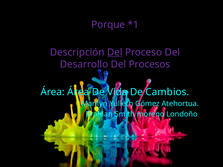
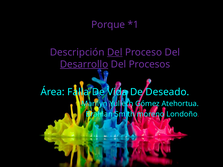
Desarrollo underline: none -> present
Área Área: Área -> Falla
Cambios: Cambios -> Deseado
